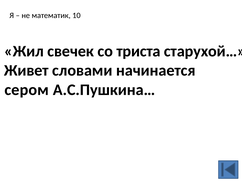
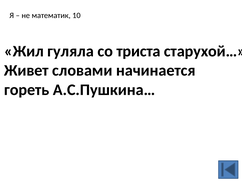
свечек: свечек -> гуляла
сером: сером -> гореть
